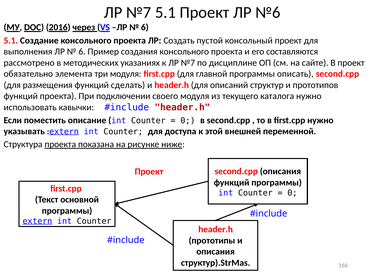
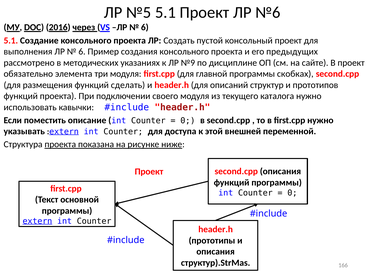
№7 at (139, 12): №7 -> №5
составляются: составляются -> предыдущих
к ЛР №7: №7 -> №9
описать: описать -> скобках
